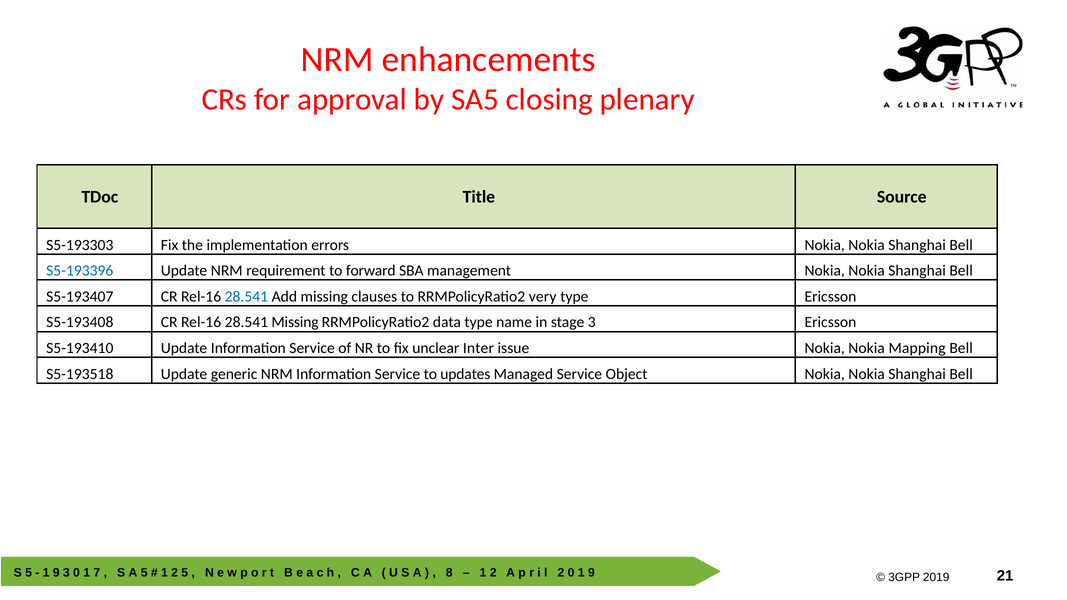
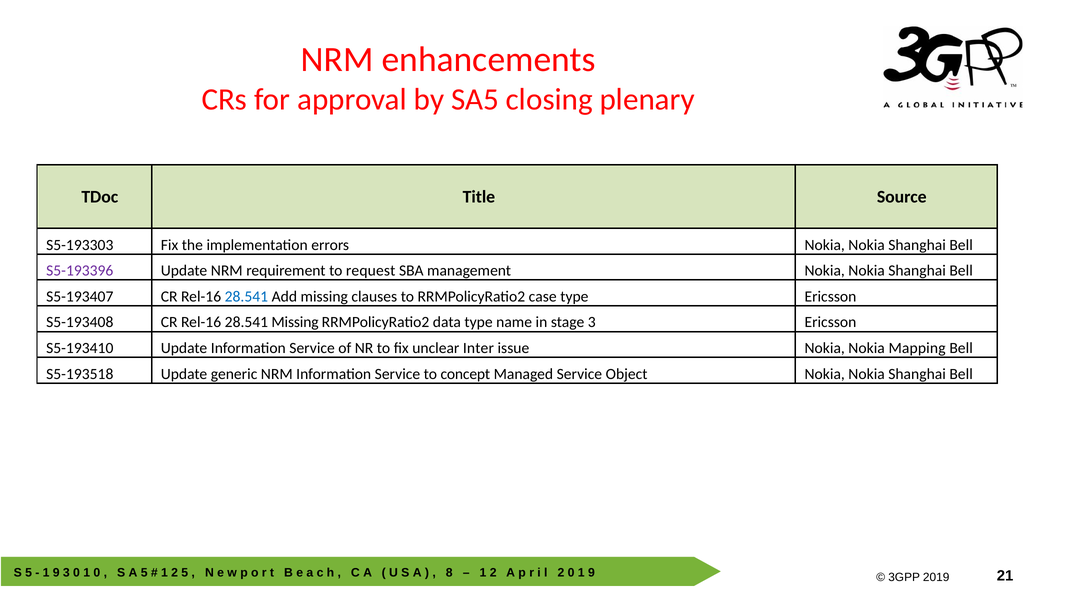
S5-193396 colour: blue -> purple
forward: forward -> request
very: very -> case
updates: updates -> concept
7 at (97, 573): 7 -> 0
